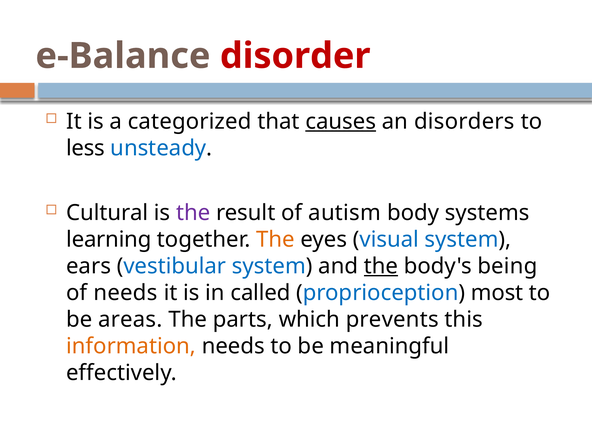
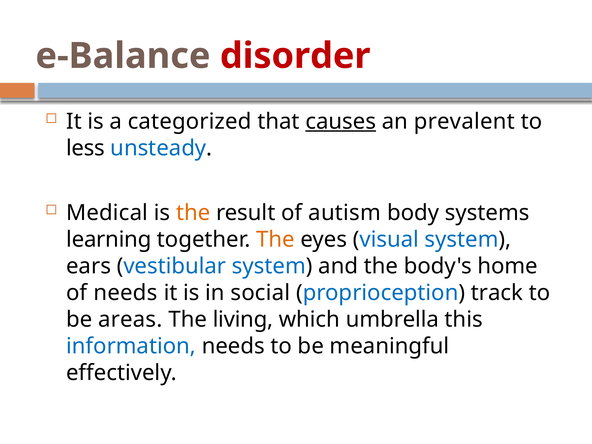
disorders: disorders -> prevalent
Cultural: Cultural -> Medical
the at (193, 213) colour: purple -> orange
the at (381, 266) underline: present -> none
being: being -> home
called: called -> social
most: most -> track
parts: parts -> living
prevents: prevents -> umbrella
information colour: orange -> blue
